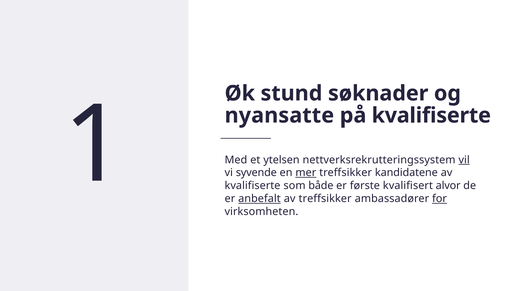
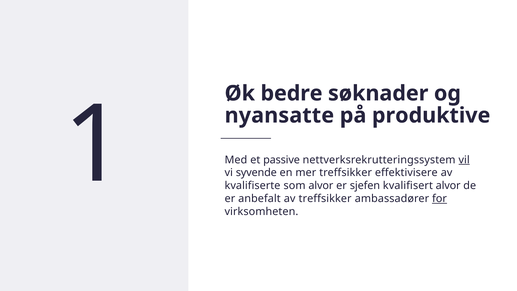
stund: stund -> bedre
på kvalifiserte: kvalifiserte -> produktive
ytelsen: ytelsen -> passive
mer underline: present -> none
kandidatene: kandidatene -> effektivisere
som både: både -> alvor
første: første -> sjefen
anbefalt underline: present -> none
